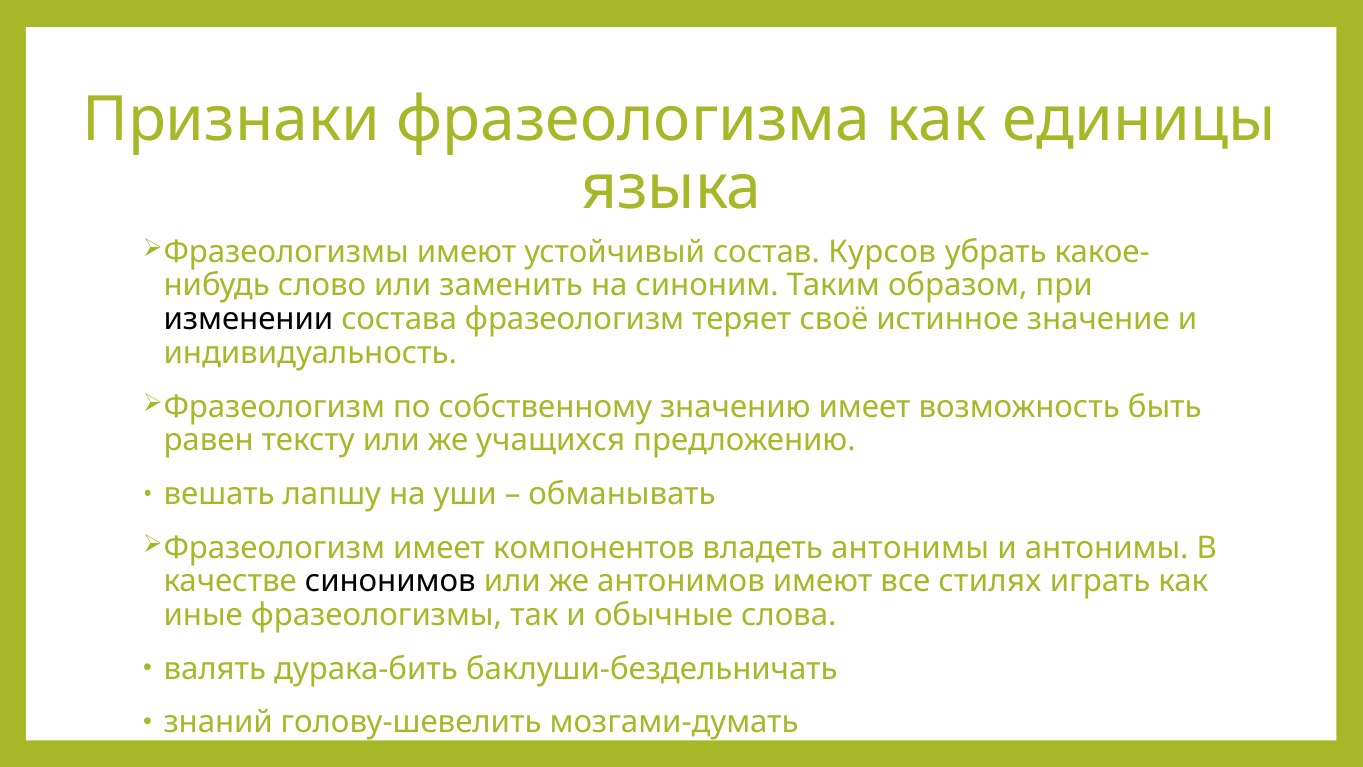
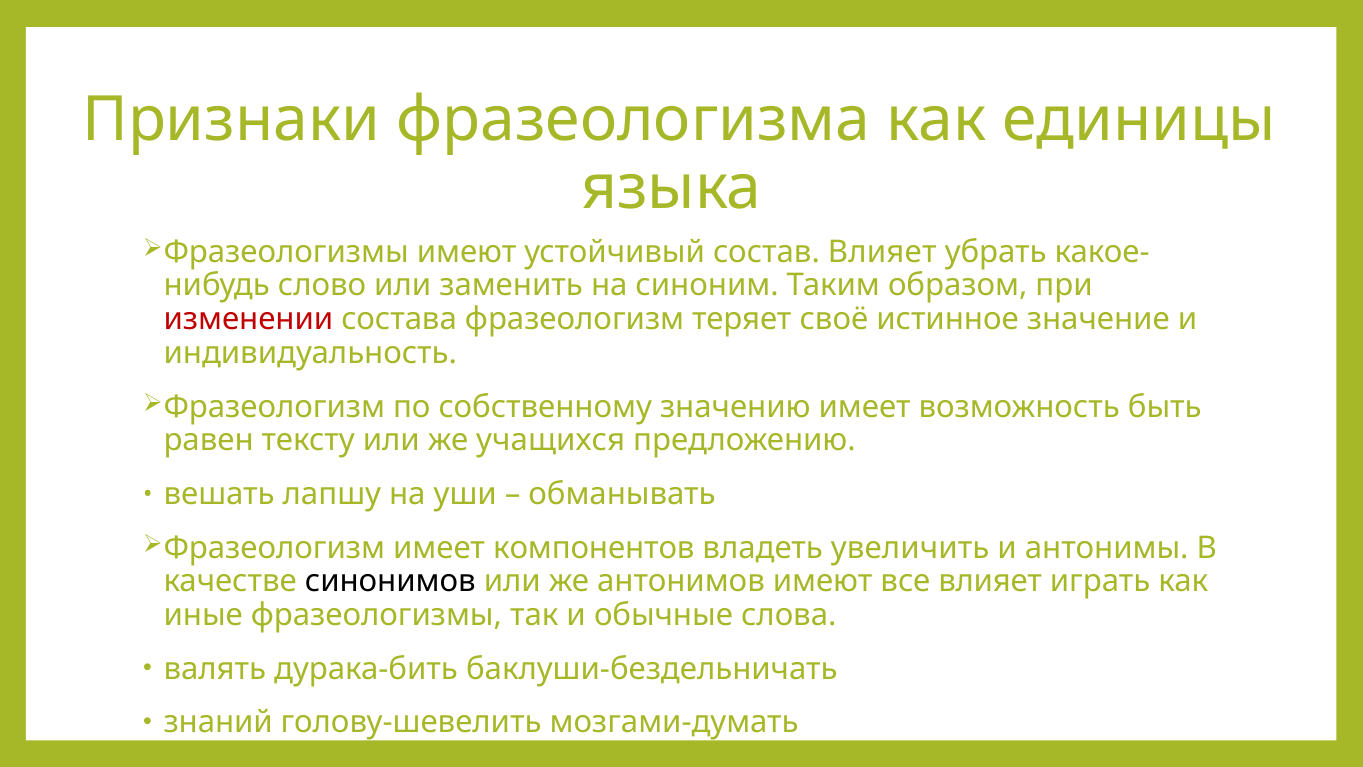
состав Курсов: Курсов -> Влияет
изменении colour: black -> red
владеть антонимы: антонимы -> увеличить
все стилях: стилях -> влияет
